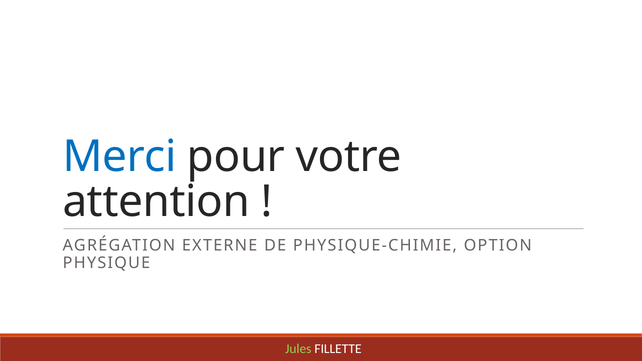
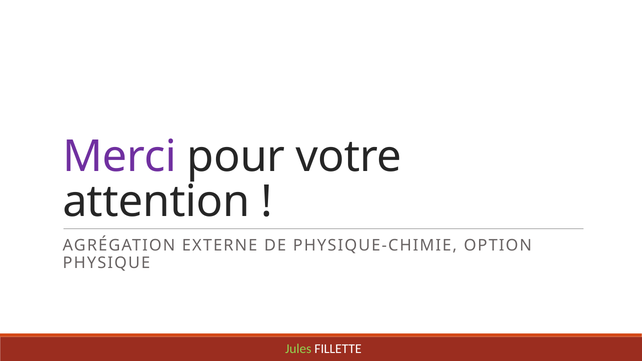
Merci colour: blue -> purple
